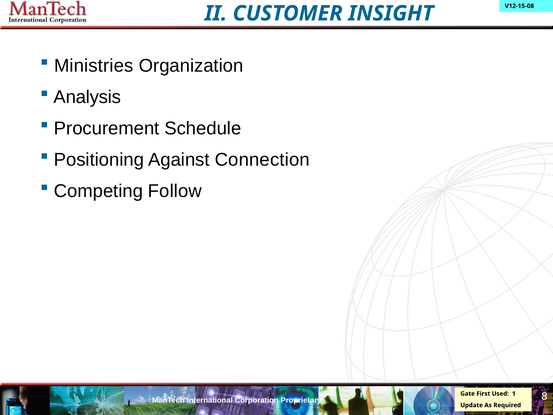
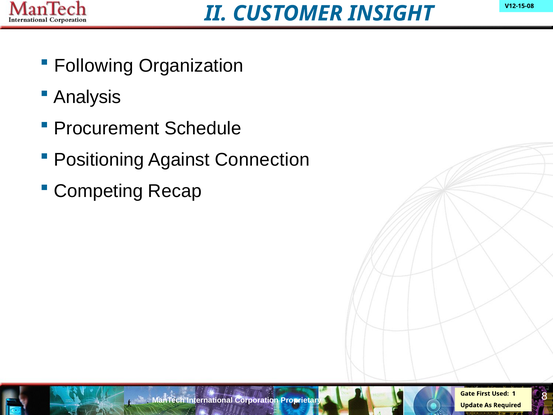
Ministries: Ministries -> Following
Follow: Follow -> Recap
